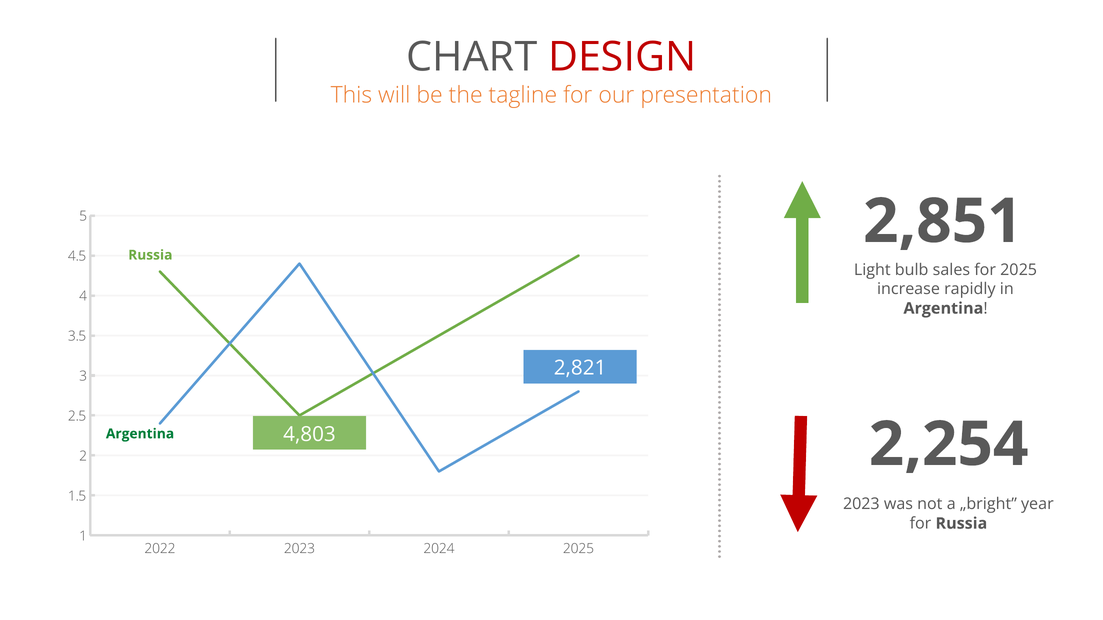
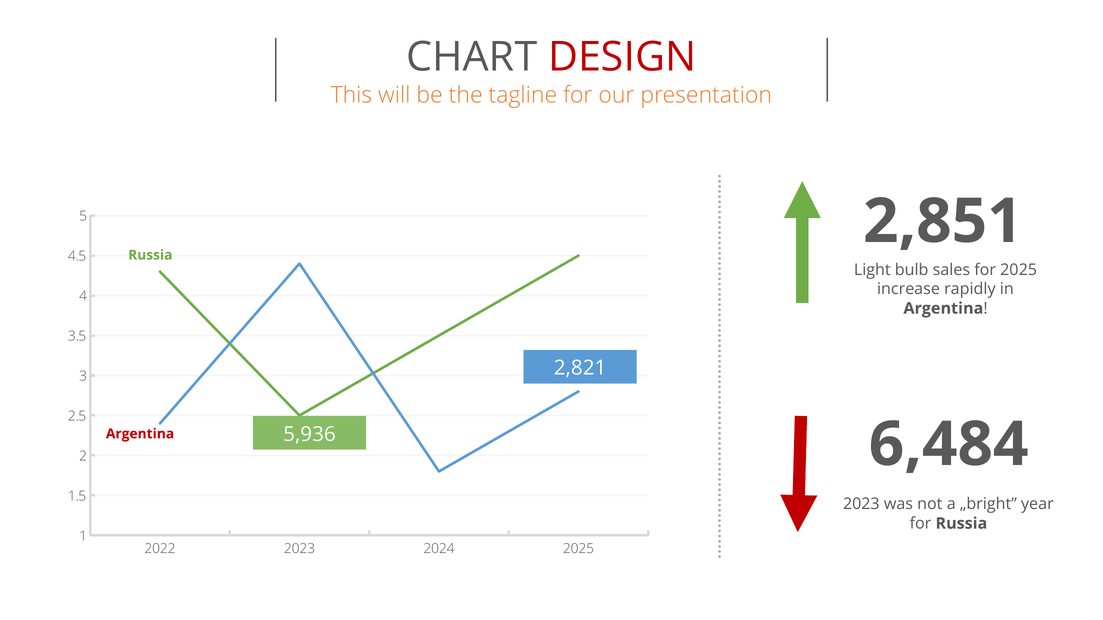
2,254: 2,254 -> 6,484
4,803: 4,803 -> 5,936
Argentina at (140, 434) colour: green -> red
